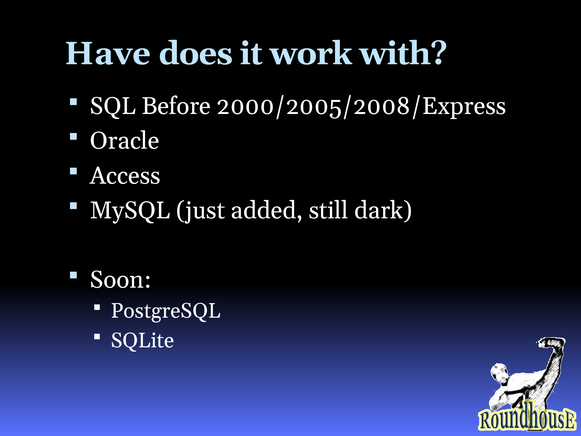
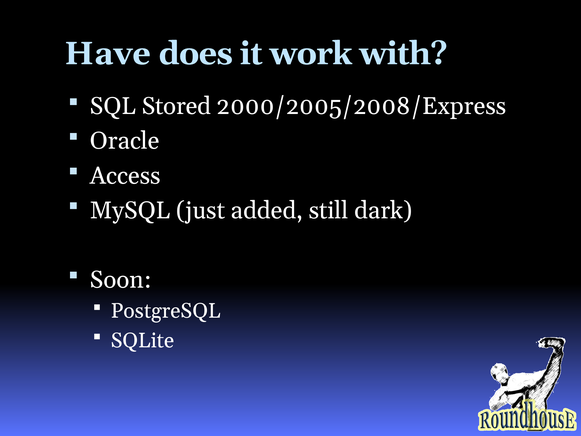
Before: Before -> Stored
